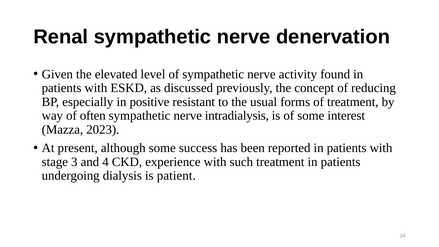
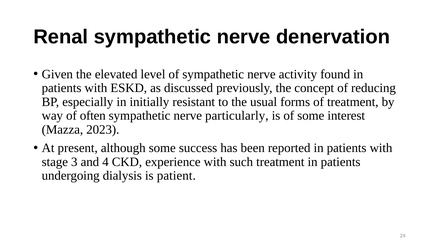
positive: positive -> initially
intradialysis: intradialysis -> particularly
